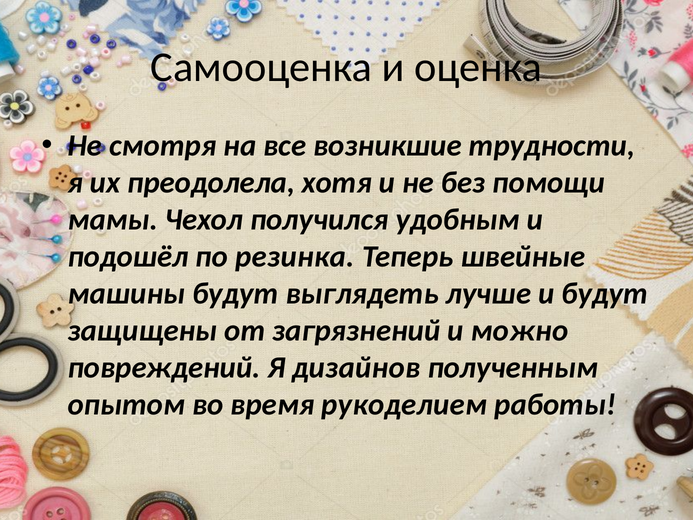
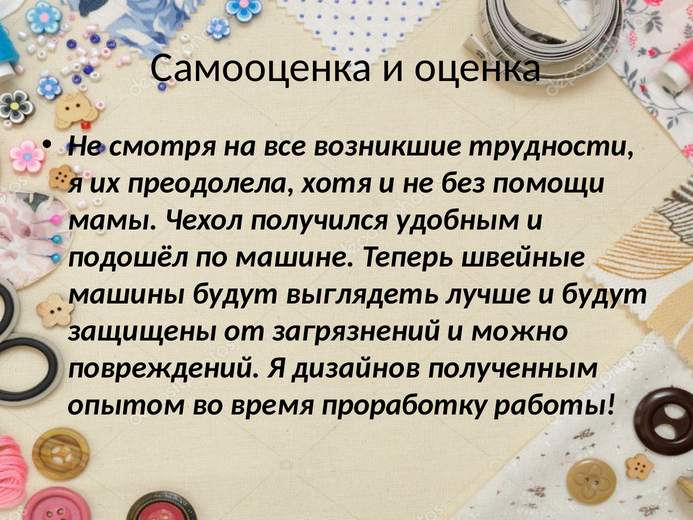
резинка: резинка -> машине
рукоделием: рукоделием -> проработку
